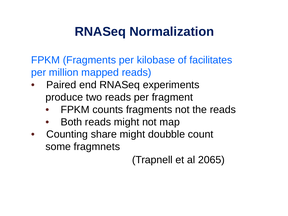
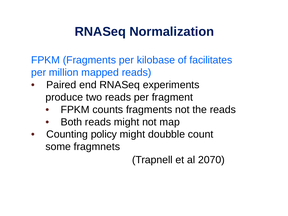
share: share -> policy
2065: 2065 -> 2070
